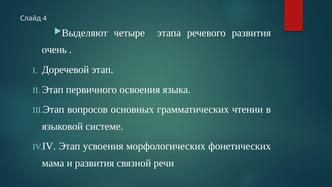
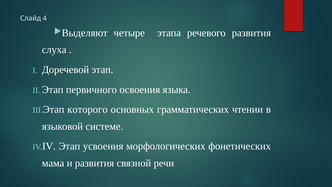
очень: очень -> слуха
вопросов: вопросов -> которого
